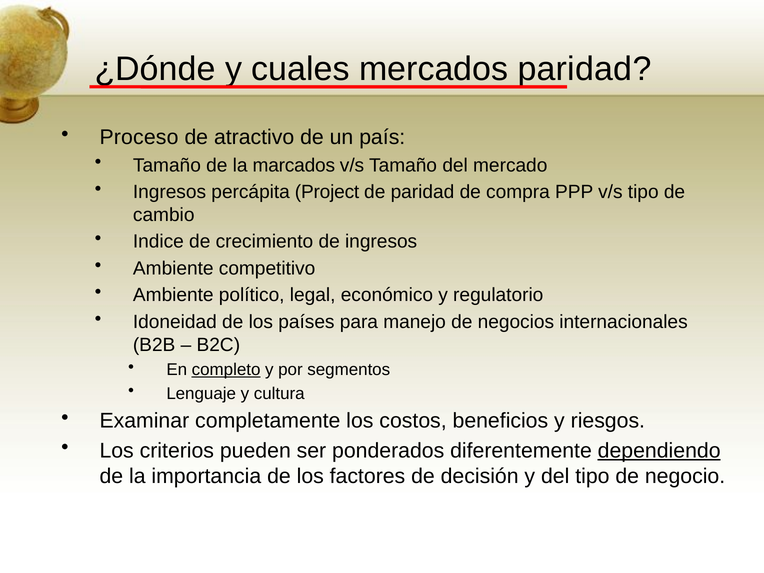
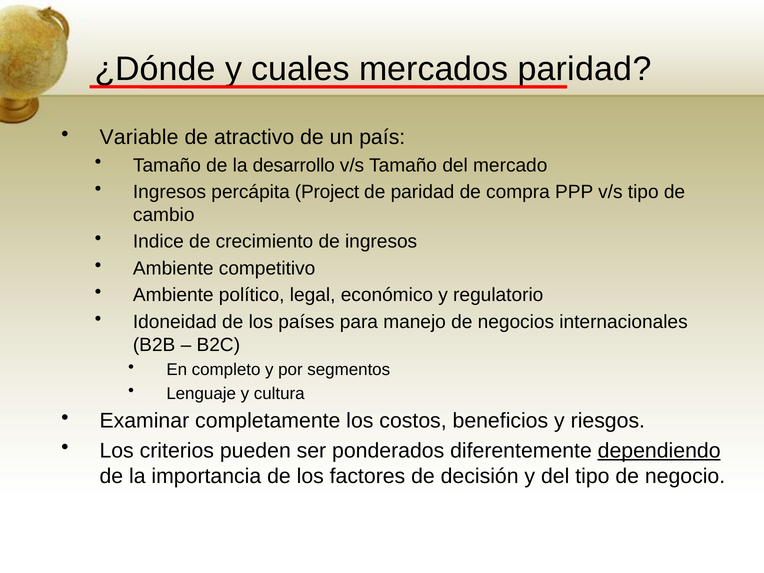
Proceso: Proceso -> Variable
marcados: marcados -> desarrollo
completo underline: present -> none
